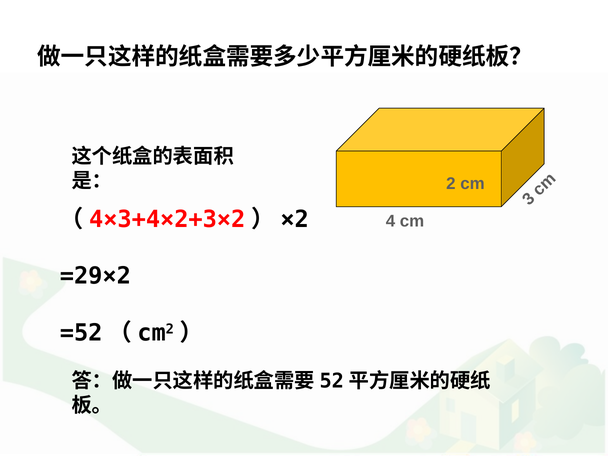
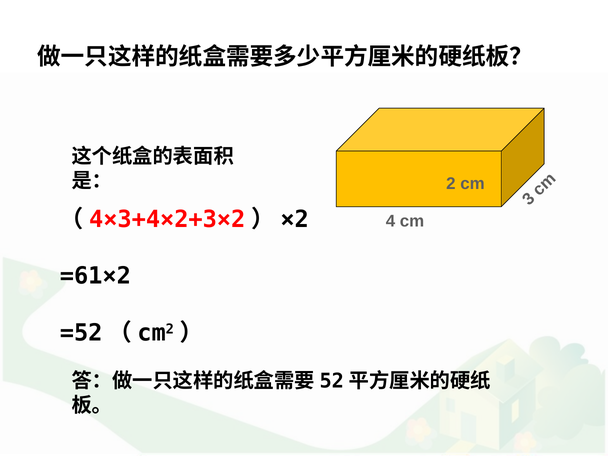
=29×2: =29×2 -> =61×2
